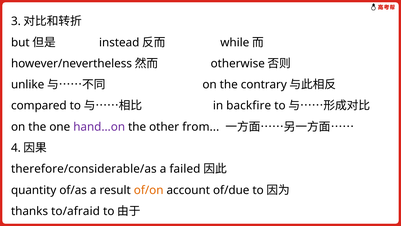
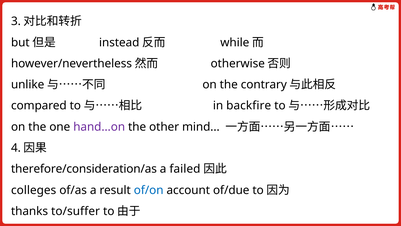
from: from -> mind
therefore/considerable/as: therefore/considerable/as -> therefore/consideration/as
quantity: quantity -> colleges
of/on colour: orange -> blue
to/afraid: to/afraid -> to/suffer
